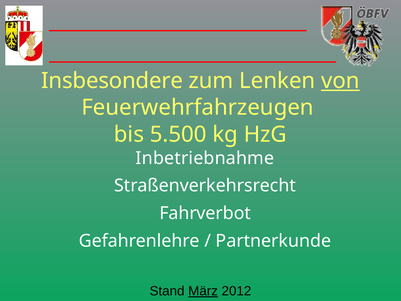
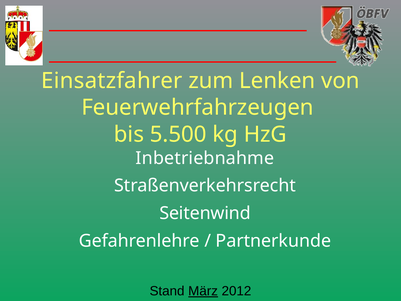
Insbesondere: Insbesondere -> Einsatzfahrer
von underline: present -> none
Fahrverbot: Fahrverbot -> Seitenwind
